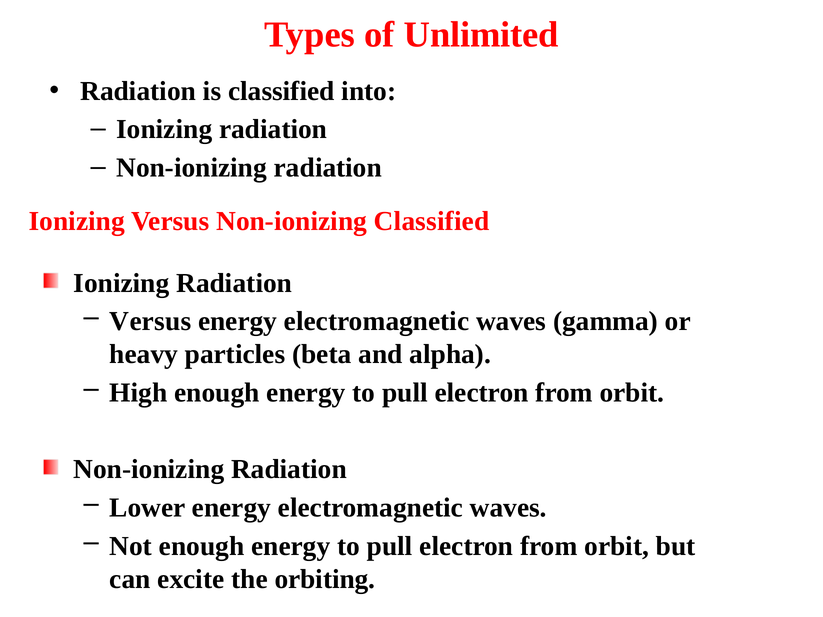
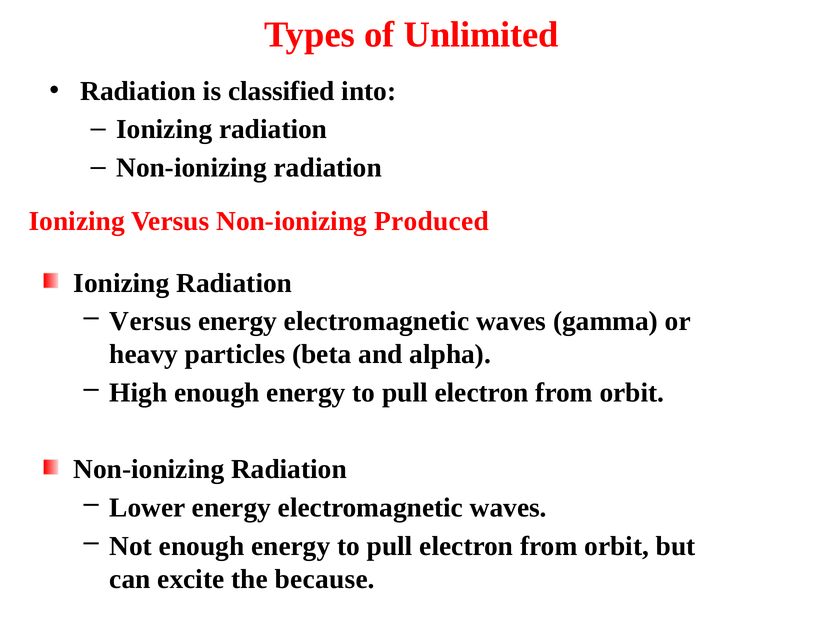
Non-ionizing Classified: Classified -> Produced
orbiting: orbiting -> because
